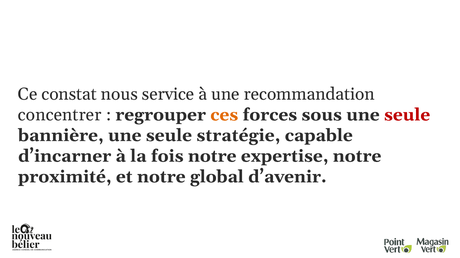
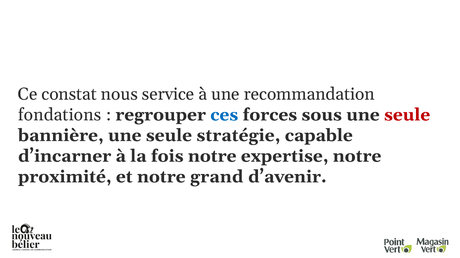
concentrer: concentrer -> fondations
ces colour: orange -> blue
global: global -> grand
